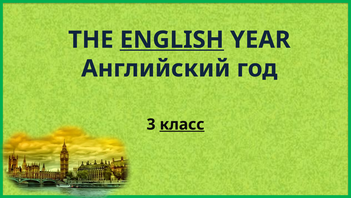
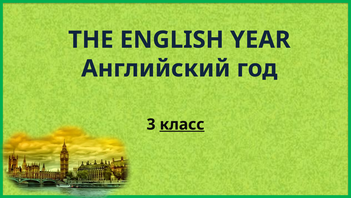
ENGLISH underline: present -> none
